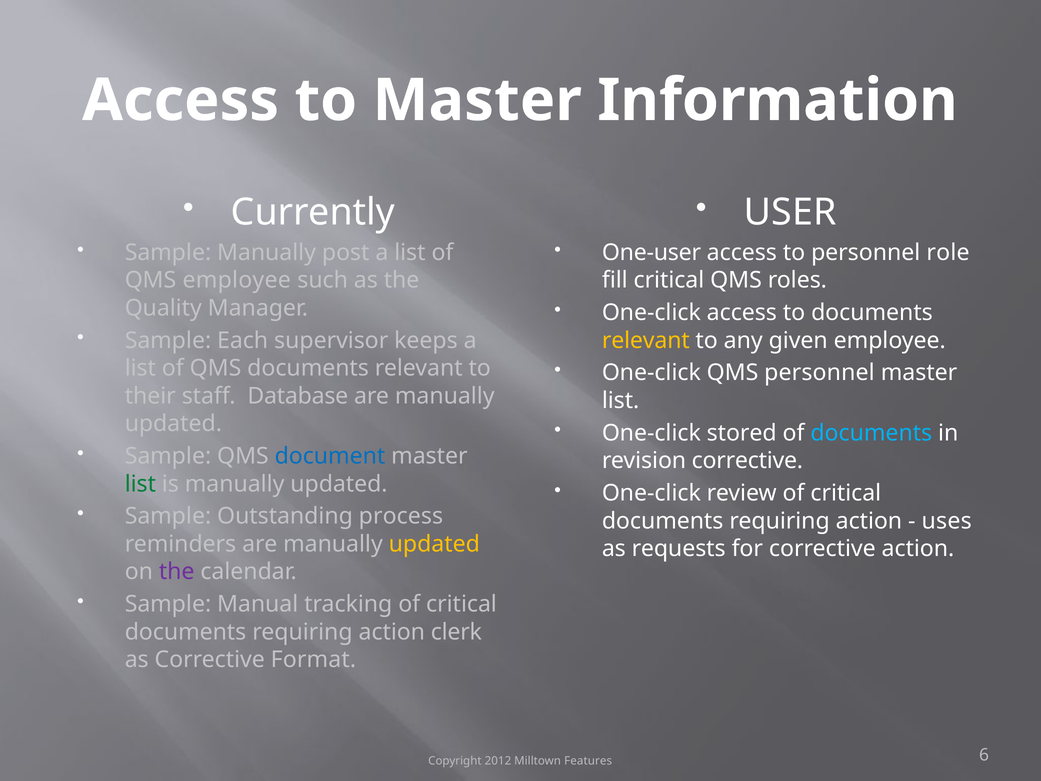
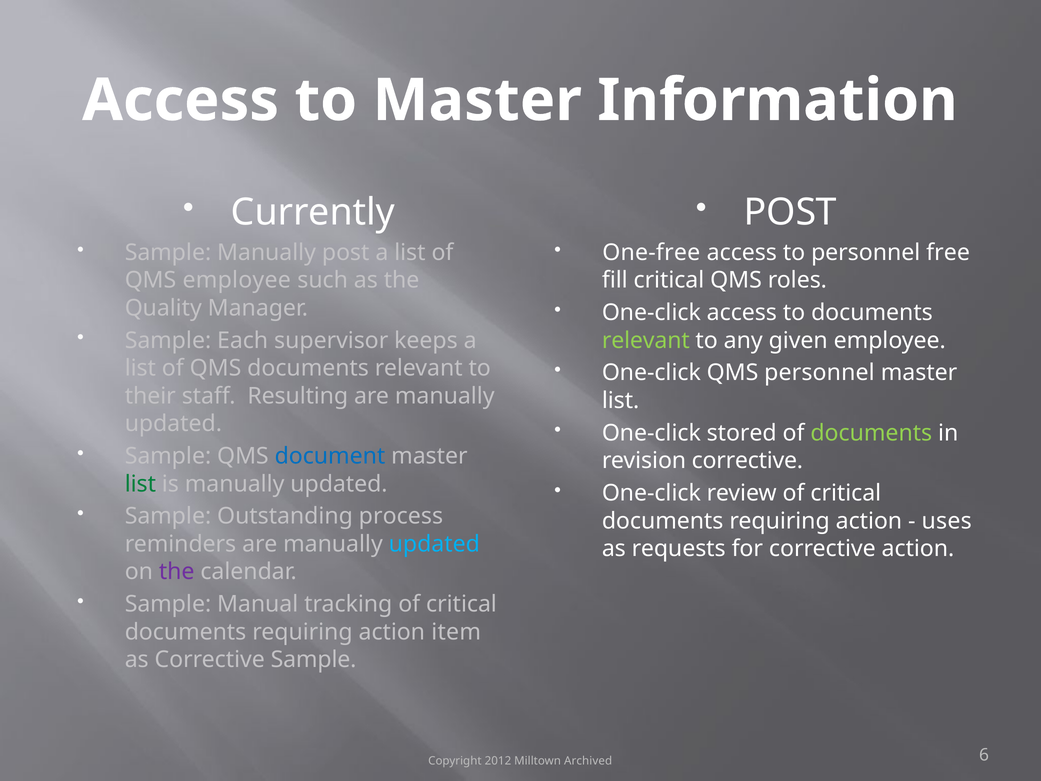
USER at (790, 212): USER -> POST
One-user: One-user -> One-free
role: role -> free
relevant at (646, 340) colour: yellow -> light green
Database: Database -> Resulting
documents at (871, 433) colour: light blue -> light green
updated at (434, 544) colour: yellow -> light blue
clerk: clerk -> item
Corrective Format: Format -> Sample
Features: Features -> Archived
